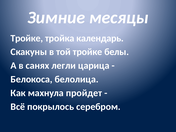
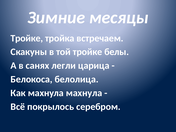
календарь: календарь -> встречаем
махнула пройдет: пройдет -> махнула
